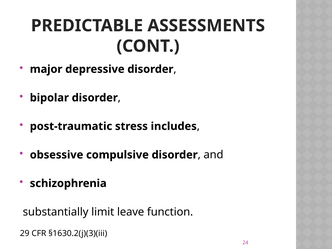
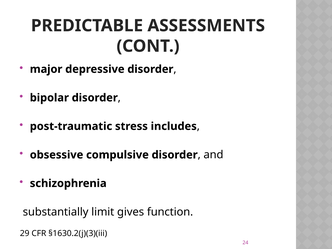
leave: leave -> gives
